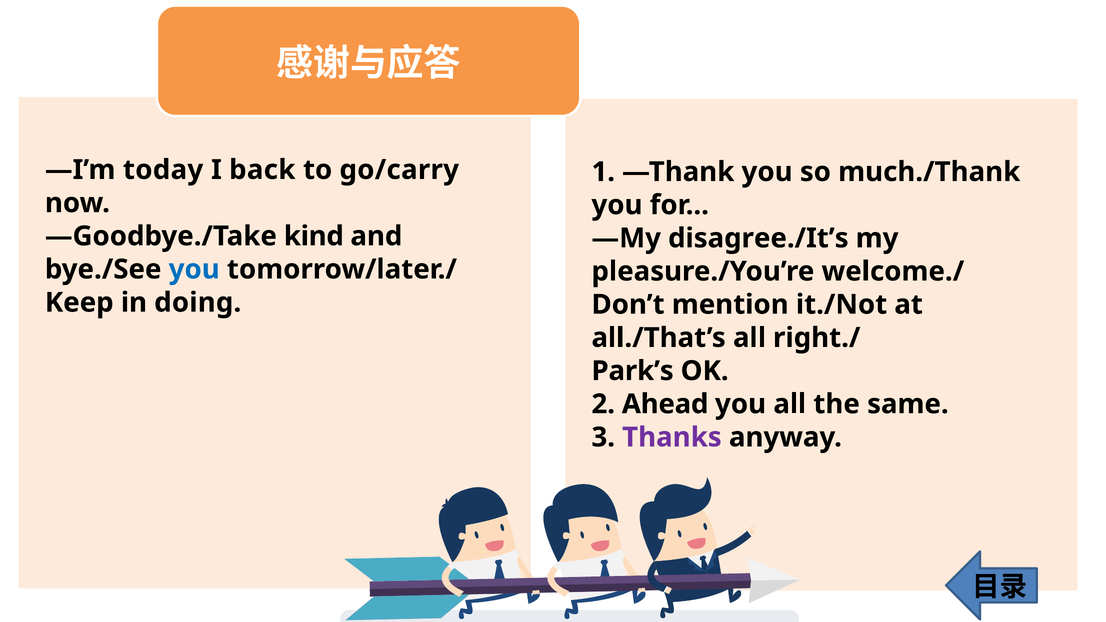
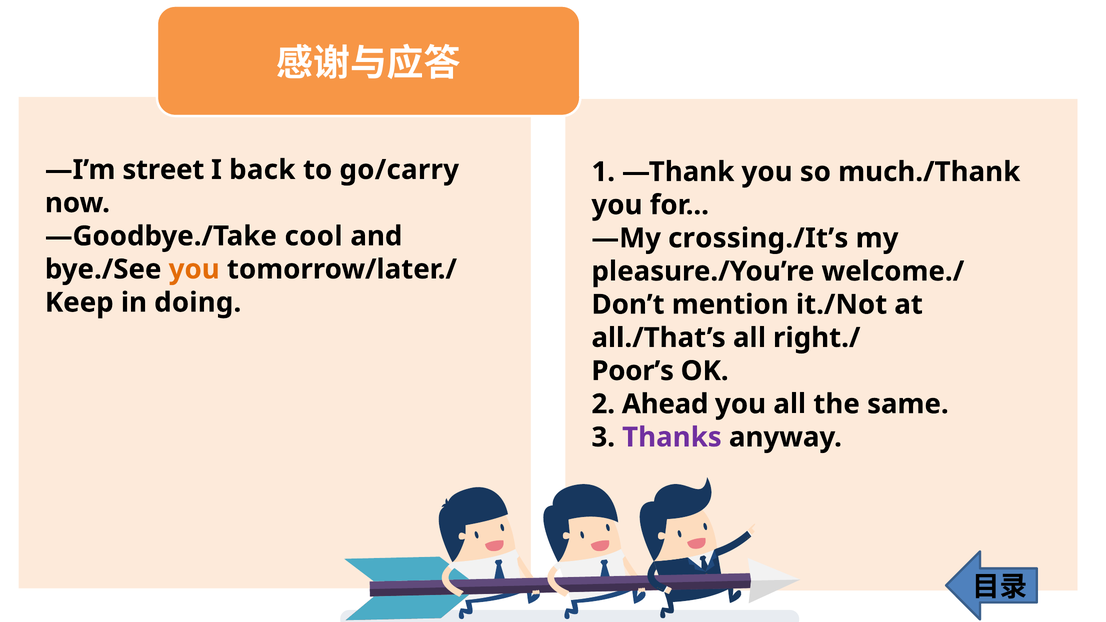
today: today -> street
kind: kind -> cool
disagree./It’s: disagree./It’s -> crossing./It’s
you at (194, 269) colour: blue -> orange
Park’s: Park’s -> Poor’s
